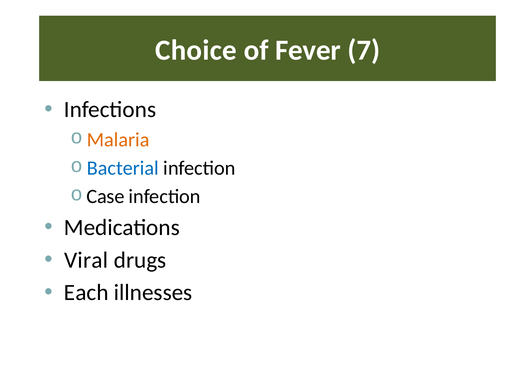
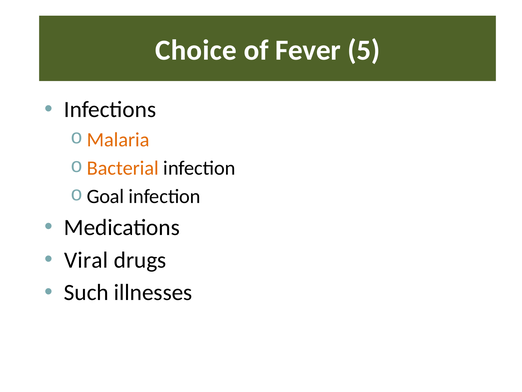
7: 7 -> 5
Bacterial colour: blue -> orange
Case: Case -> Goal
Each: Each -> Such
